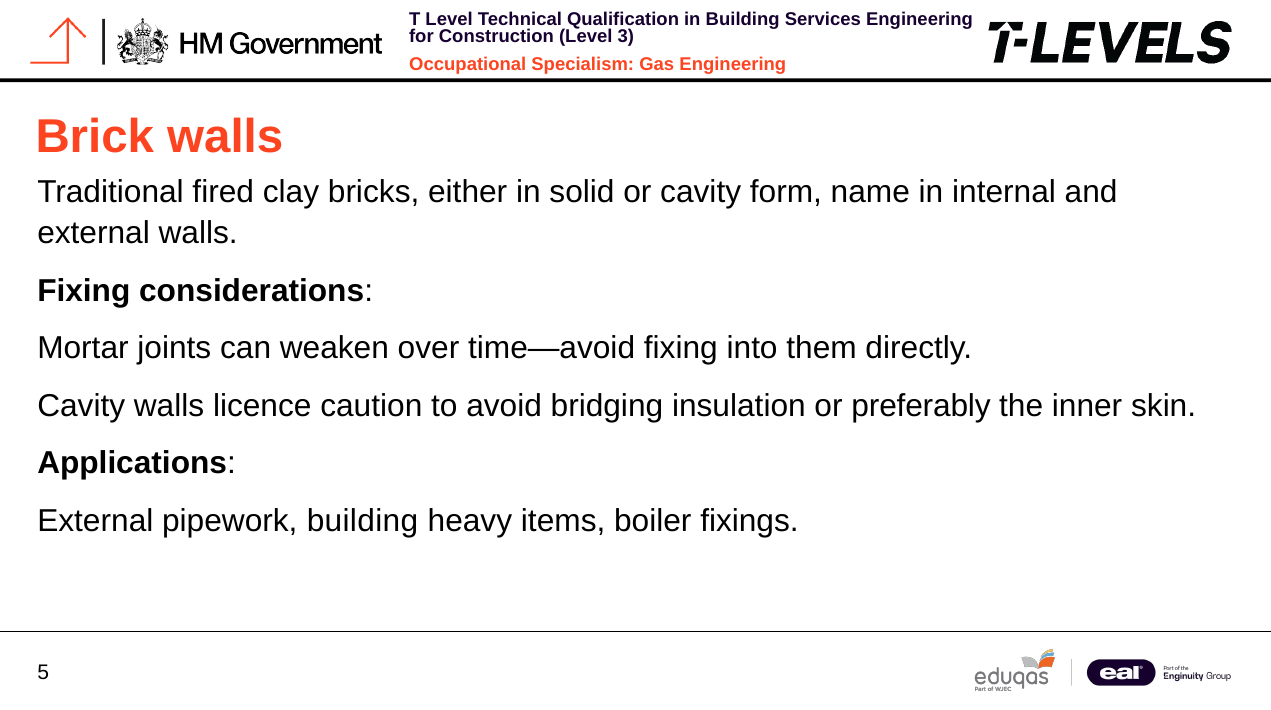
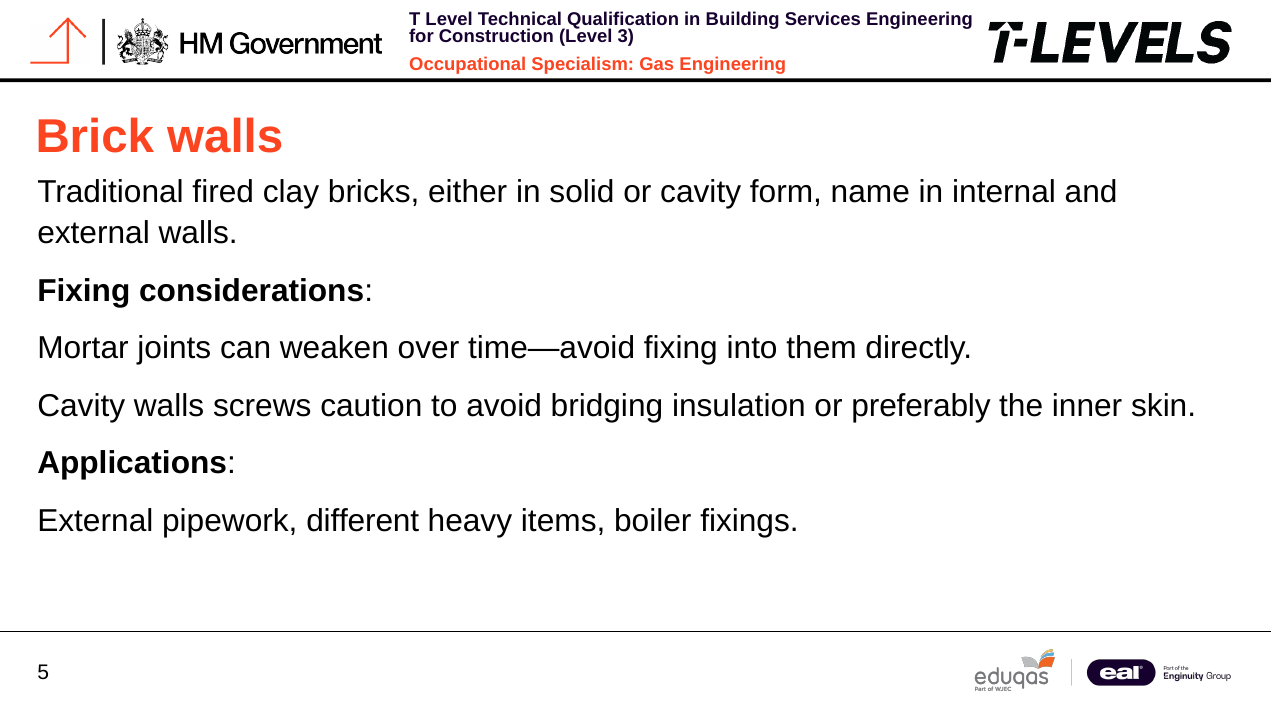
licence: licence -> screws
pipework building: building -> different
